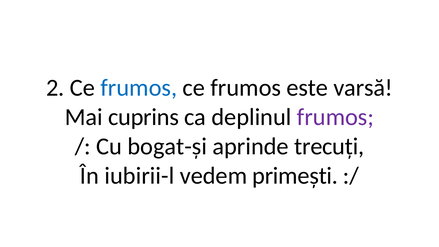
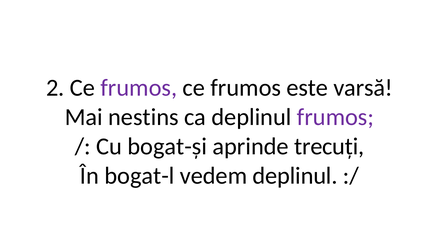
frumos at (139, 88) colour: blue -> purple
cuprins: cuprins -> nestins
iubirii-l: iubirii-l -> bogat-l
vedem primești: primești -> deplinul
